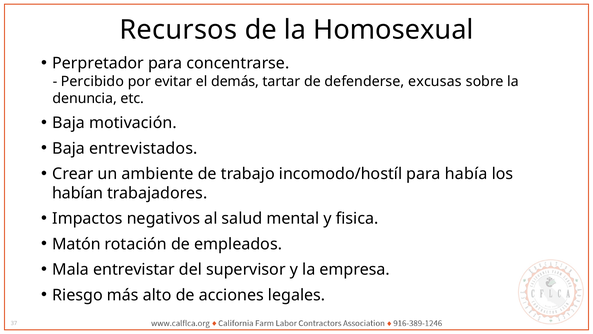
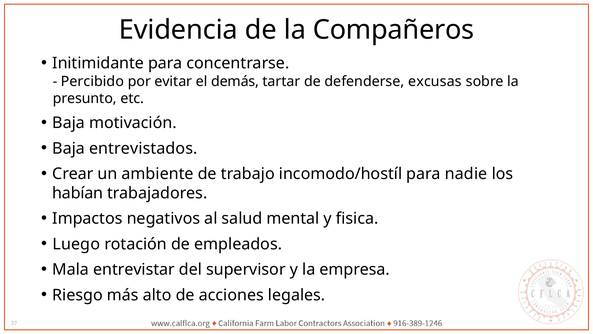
Recursos: Recursos -> Evidencia
Homosexual: Homosexual -> Compañeros
Perpretador: Perpretador -> Initimidante
denuncia: denuncia -> presunto
había: había -> nadie
Matón: Matón -> Luego
